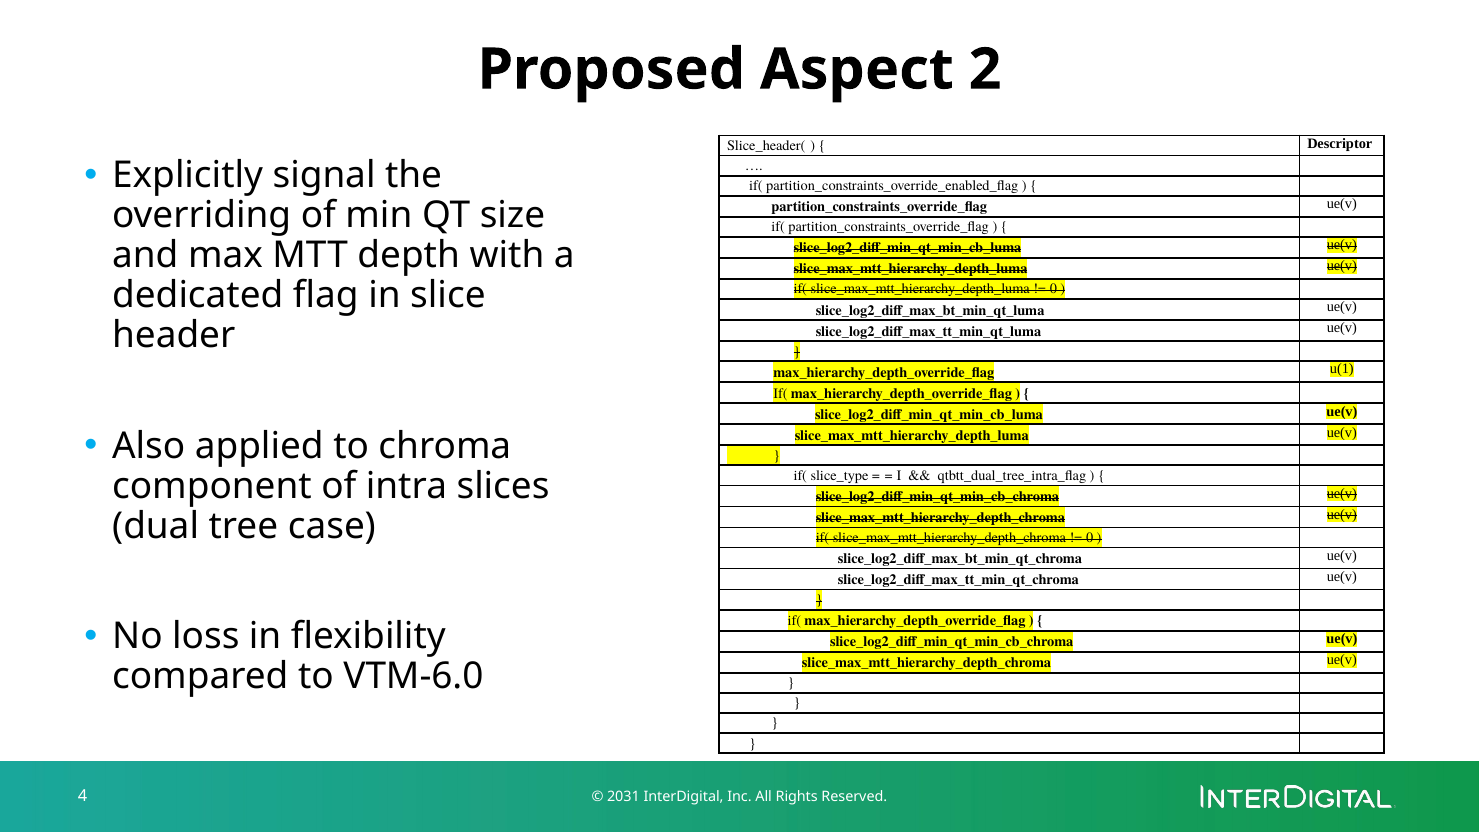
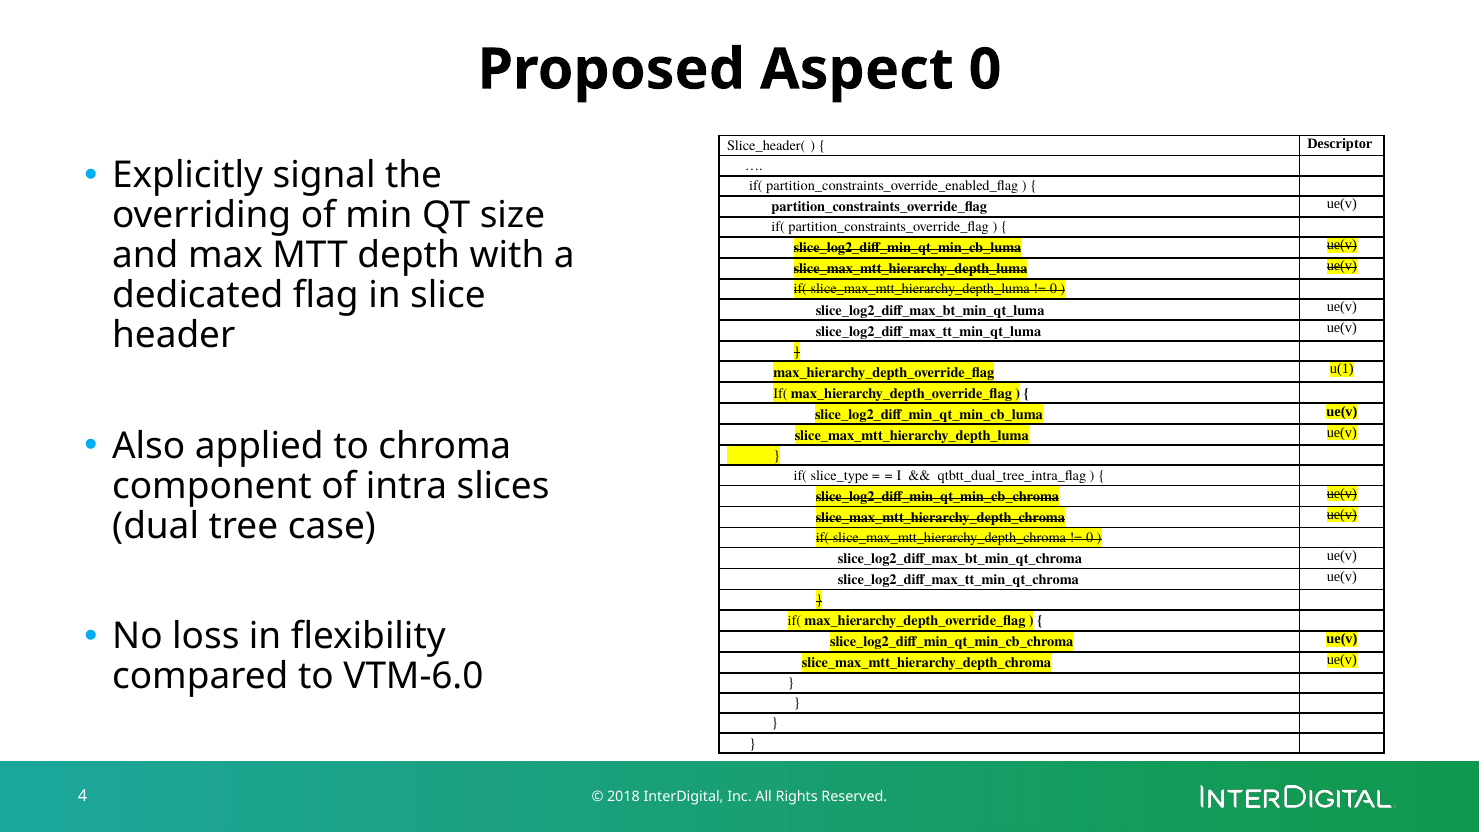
Aspect 2: 2 -> 0
2031: 2031 -> 2018
